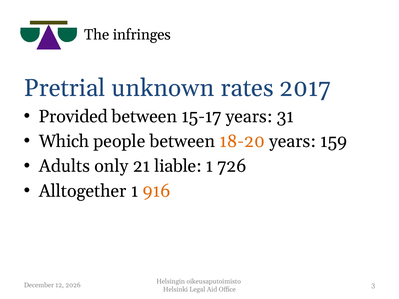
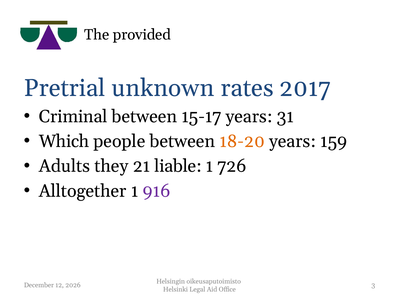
infringes: infringes -> provided
Provided: Provided -> Criminal
only: only -> they
916 colour: orange -> purple
